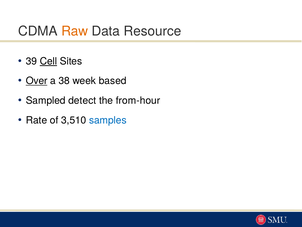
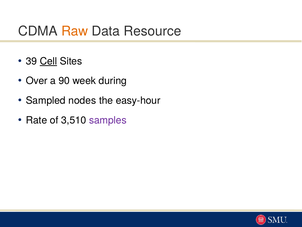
Over underline: present -> none
38: 38 -> 90
based: based -> during
detect: detect -> nodes
from-hour: from-hour -> easy-hour
samples colour: blue -> purple
